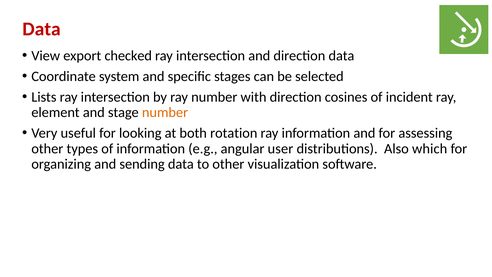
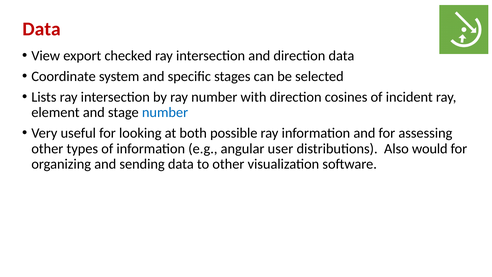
number at (165, 112) colour: orange -> blue
rotation: rotation -> possible
which: which -> would
